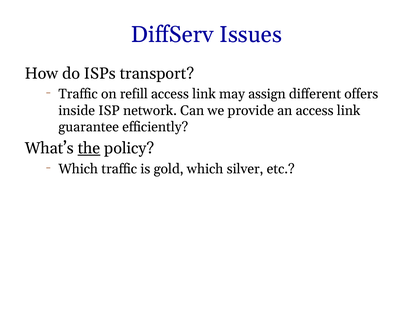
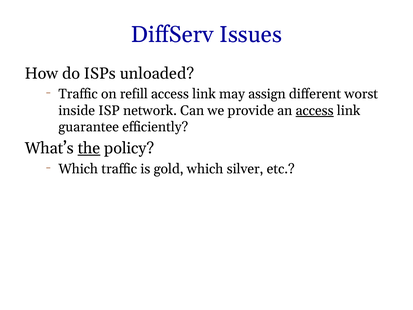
transport: transport -> unloaded
offers: offers -> worst
access at (315, 110) underline: none -> present
